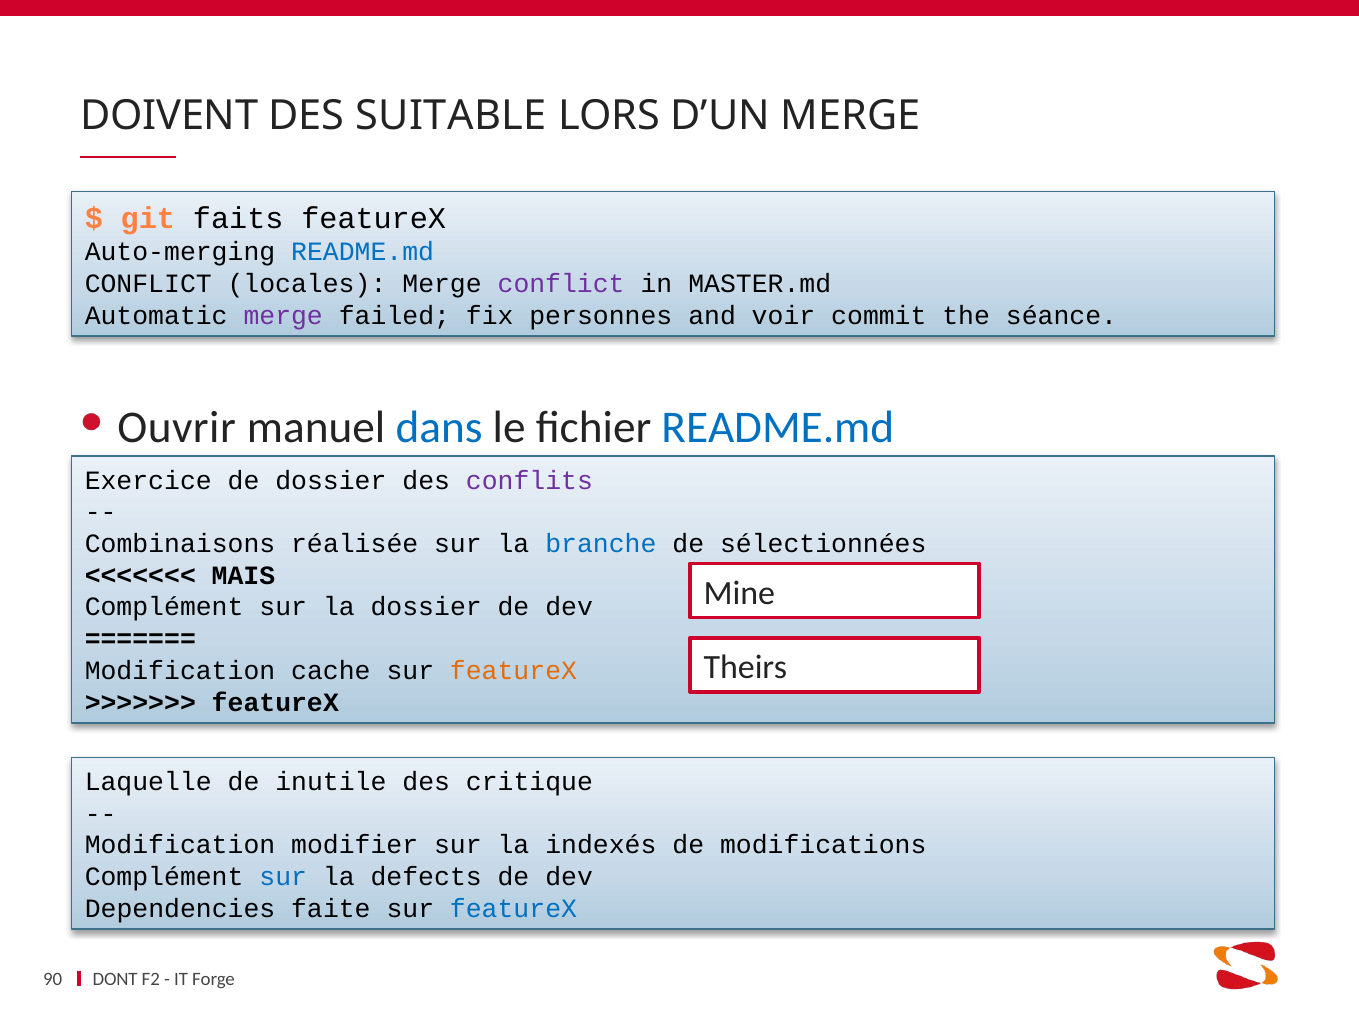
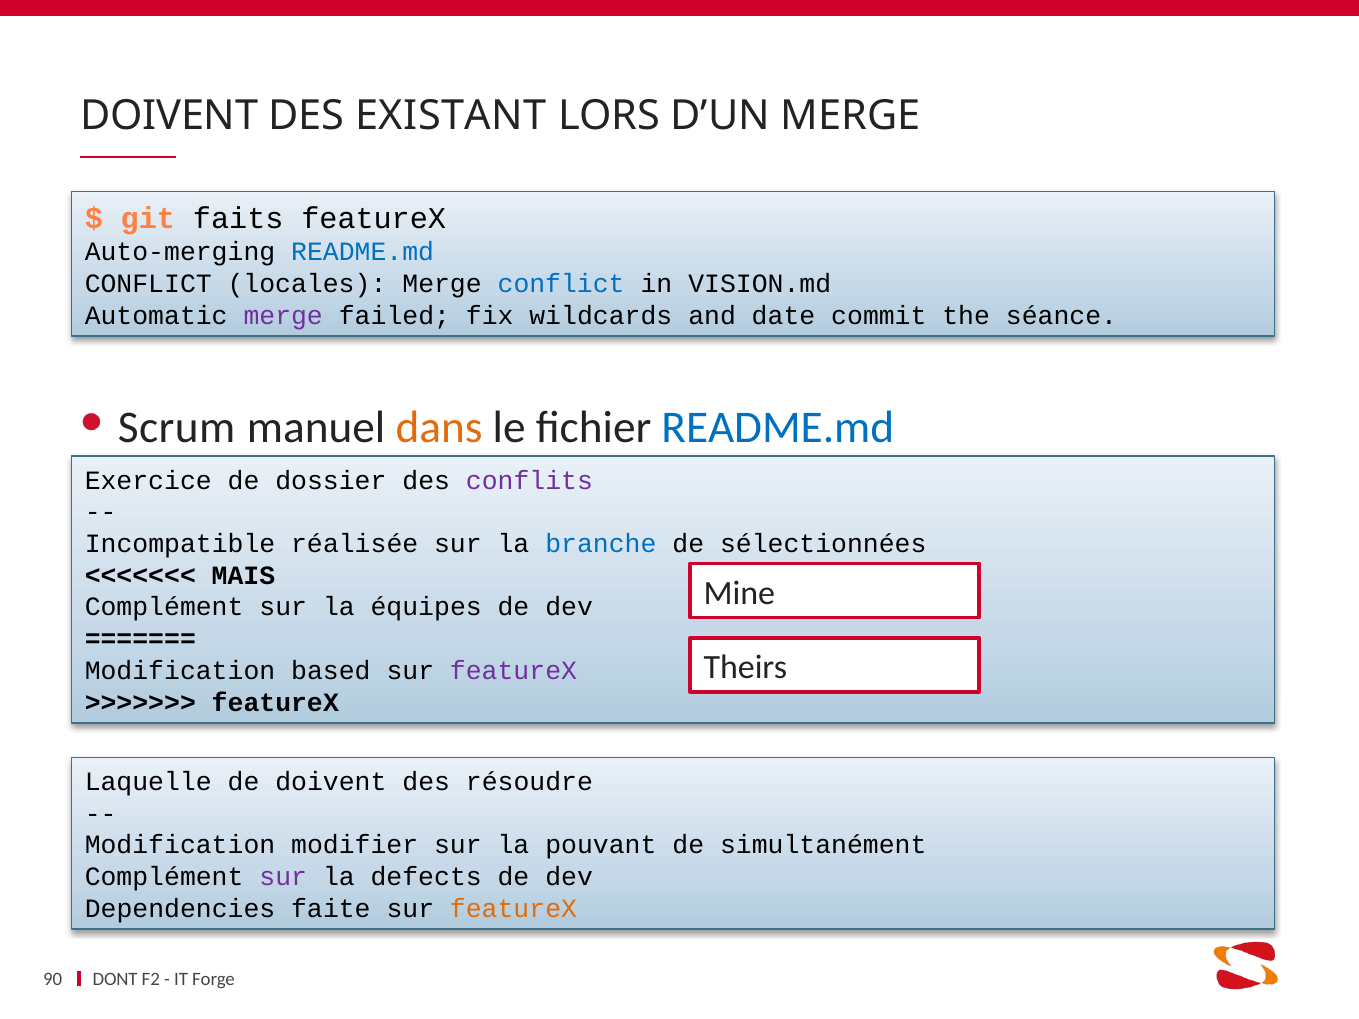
SUITABLE: SUITABLE -> EXISTANT
conflict at (561, 284) colour: purple -> blue
MASTER.md: MASTER.md -> VISION.md
personnes: personnes -> wildcards
voir: voir -> date
Ouvrir: Ouvrir -> Scrum
dans colour: blue -> orange
Combinaisons: Combinaisons -> Incompatible
la dossier: dossier -> équipes
cache: cache -> based
featureX at (513, 671) colour: orange -> purple
de inutile: inutile -> doivent
critique: critique -> résoudre
indexés: indexés -> pouvant
modifications: modifications -> simultanément
sur at (283, 877) colour: blue -> purple
featureX at (513, 909) colour: blue -> orange
